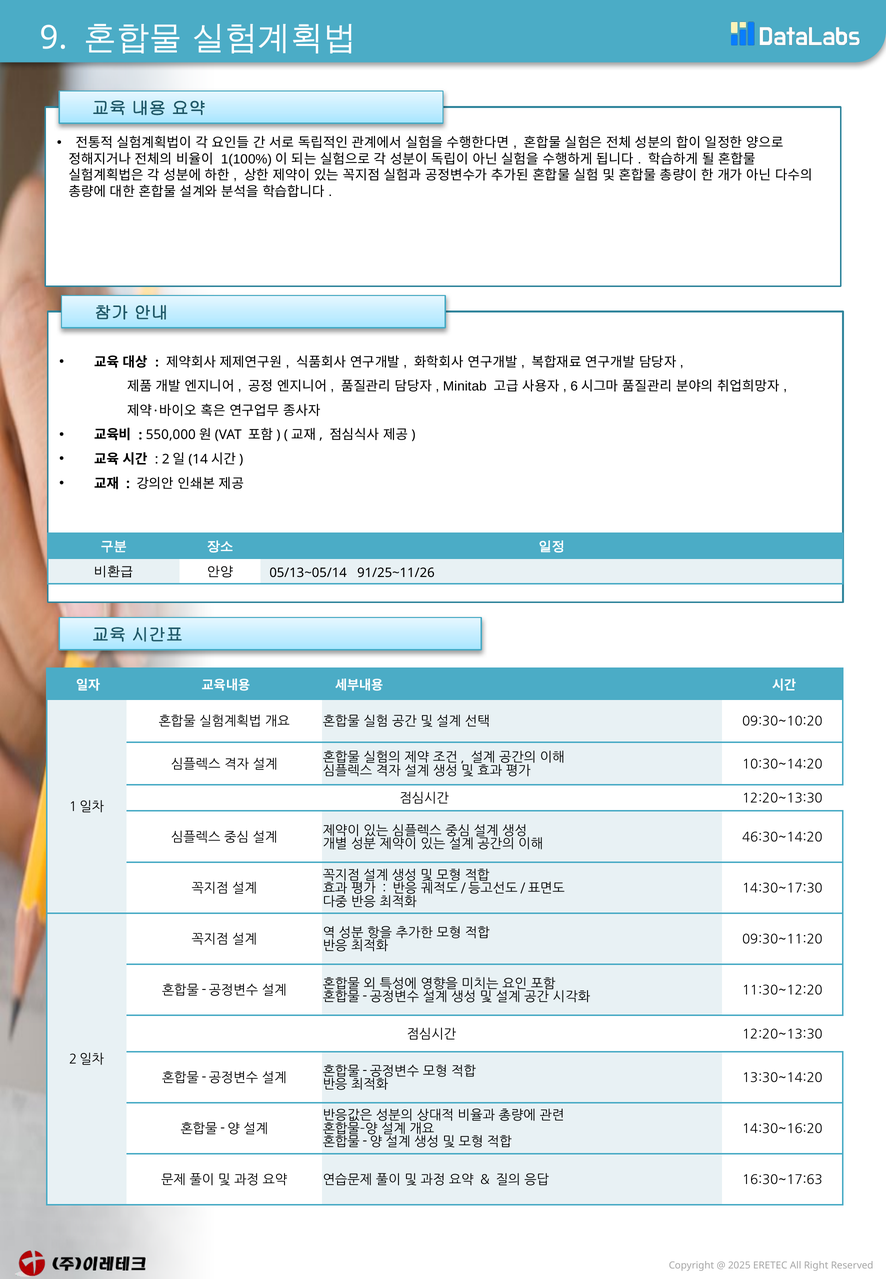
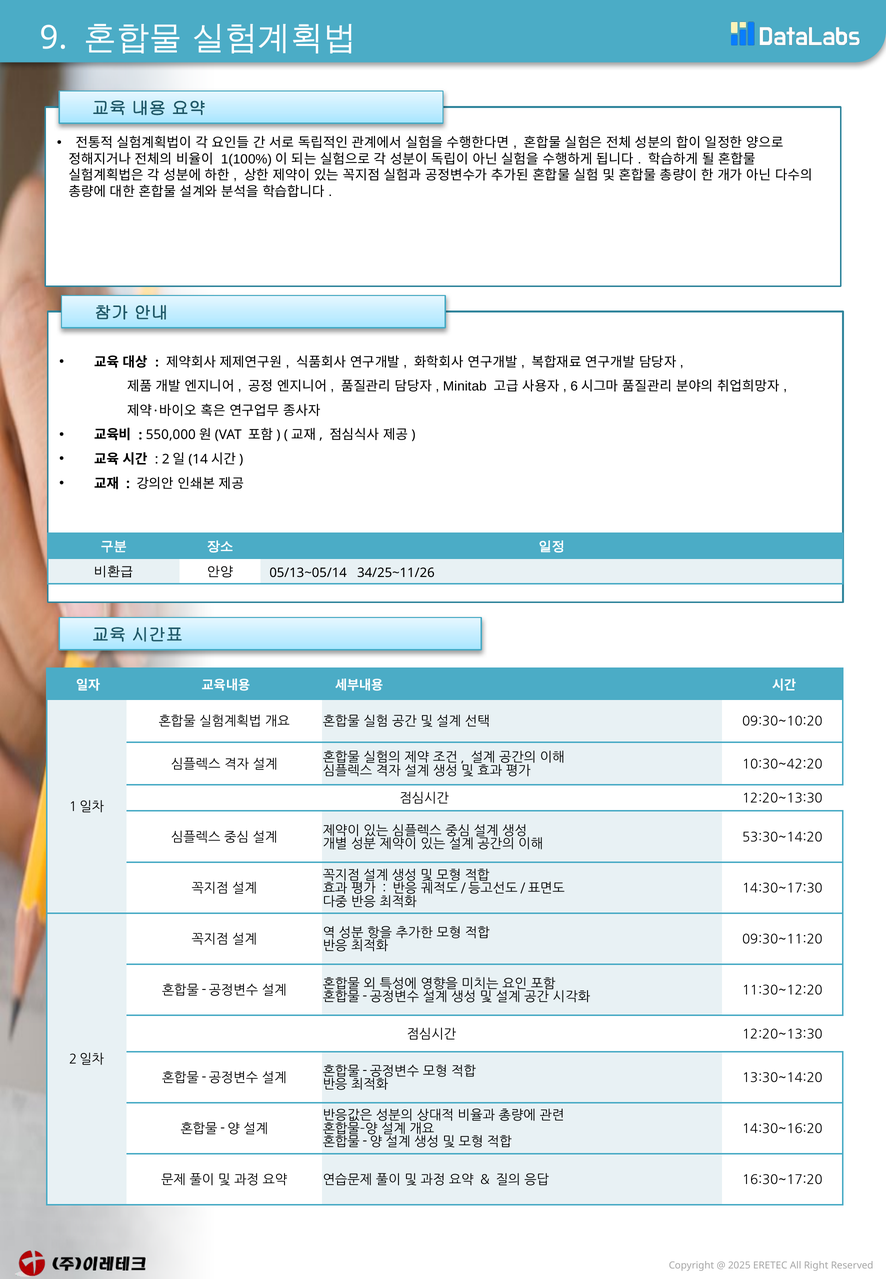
91/25~11/26: 91/25~11/26 -> 34/25~11/26
10:30~14:20: 10:30~14:20 -> 10:30~42:20
46:30~14:20: 46:30~14:20 -> 53:30~14:20
16:30~17:63: 16:30~17:63 -> 16:30~17:20
